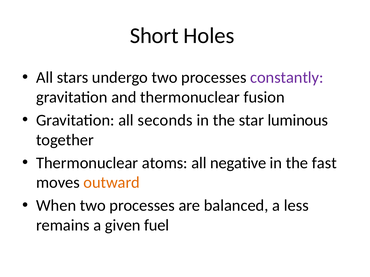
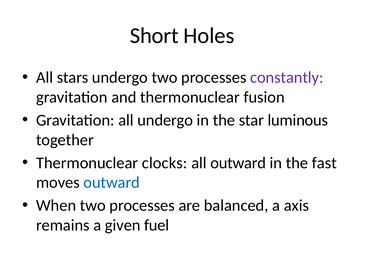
all seconds: seconds -> undergo
atoms: atoms -> clocks
all negative: negative -> outward
outward at (112, 183) colour: orange -> blue
less: less -> axis
